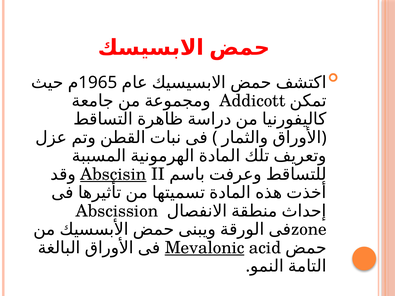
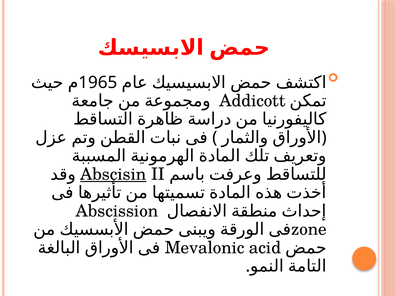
Mevalonic underline: present -> none
